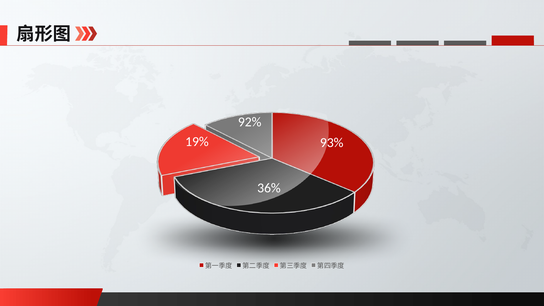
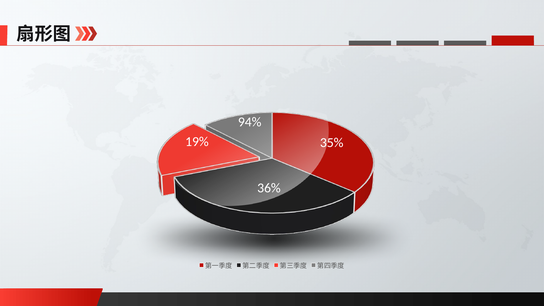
92%: 92% -> 94%
93%: 93% -> 35%
